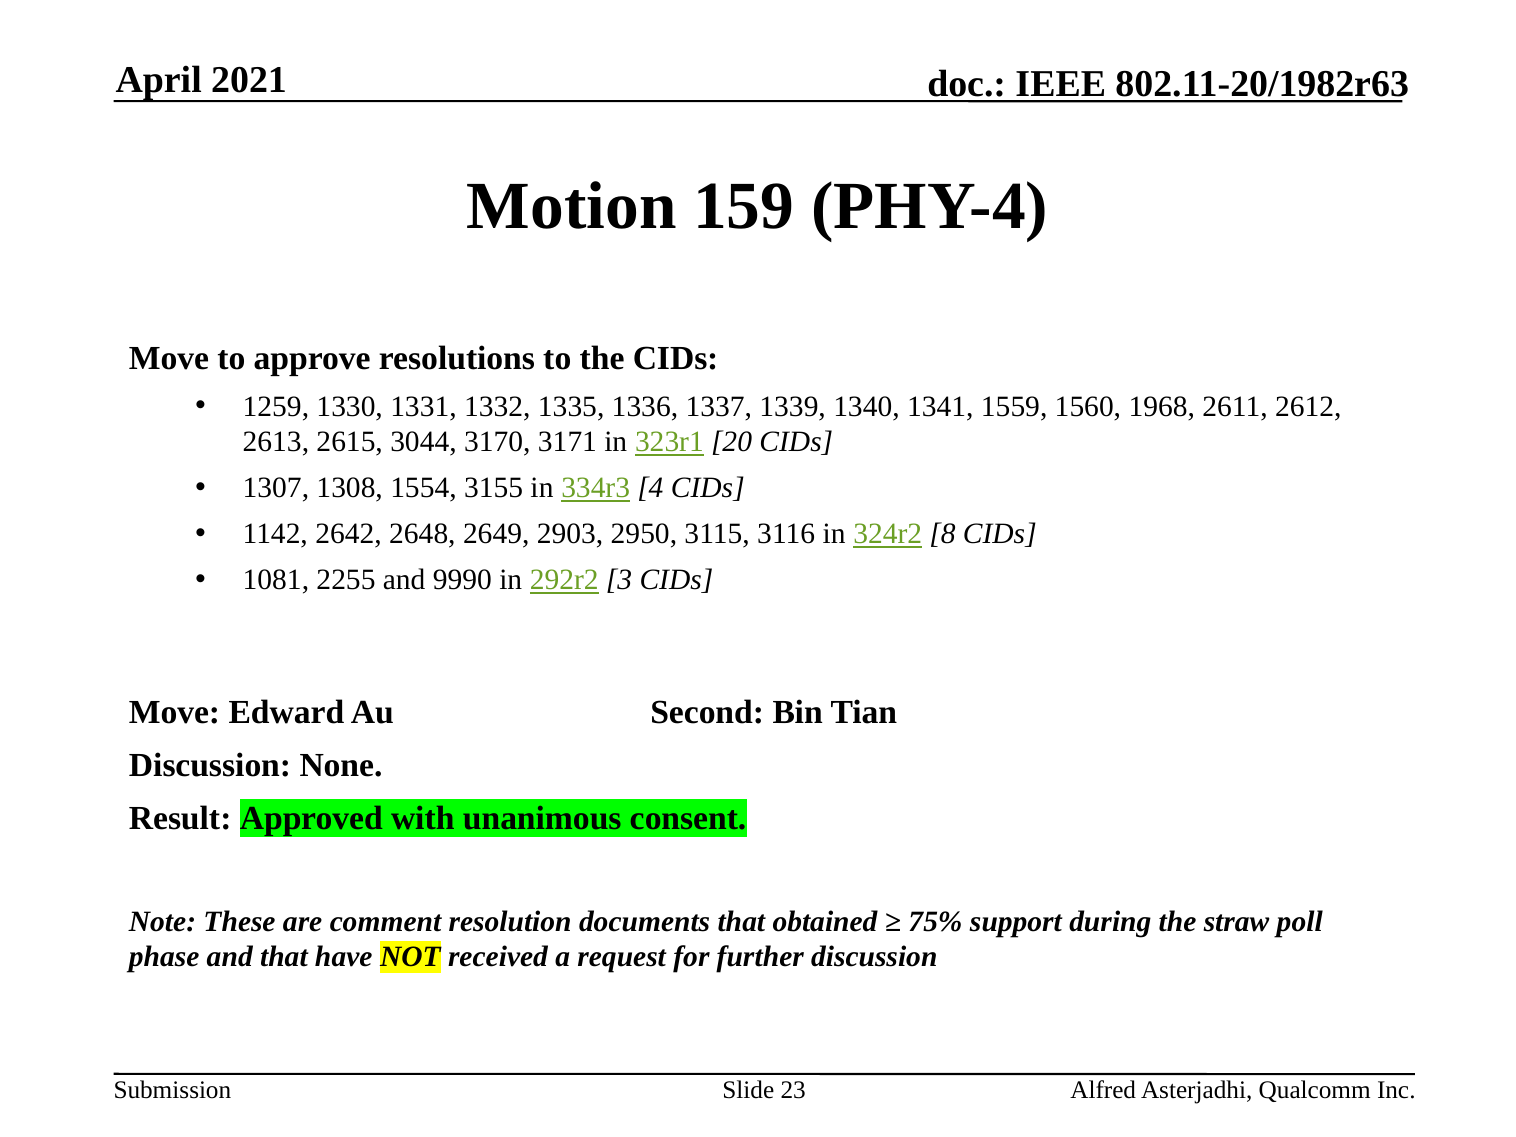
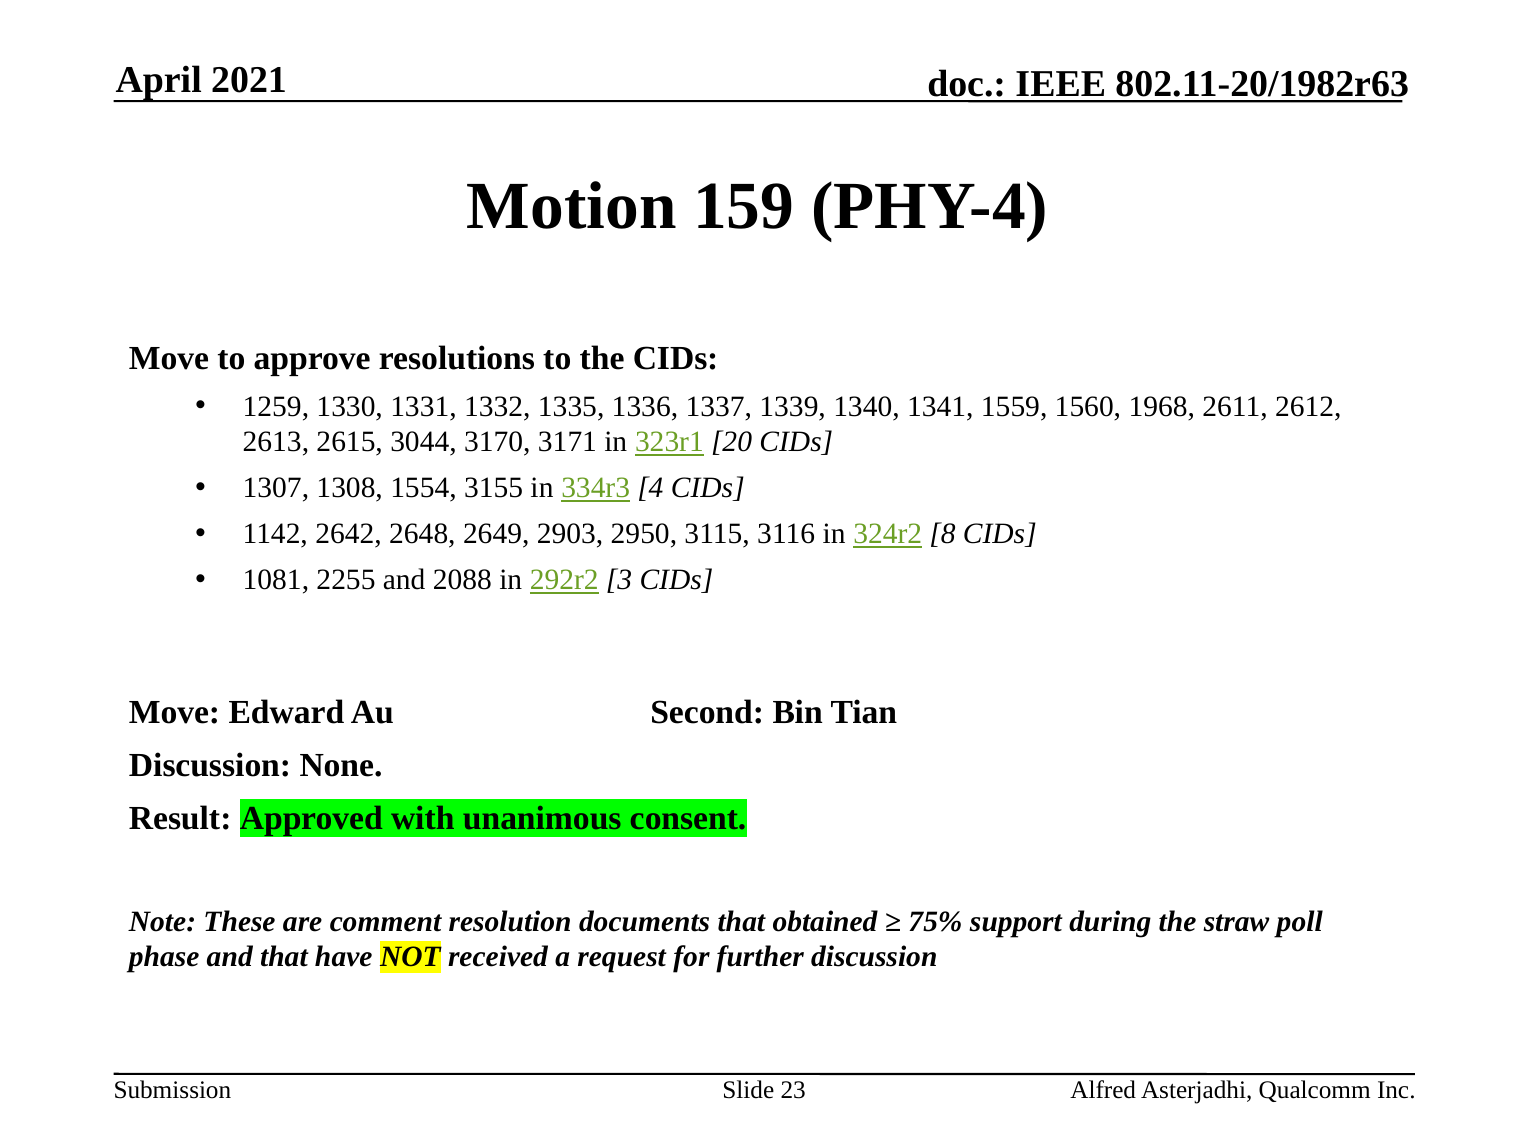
9990: 9990 -> 2088
